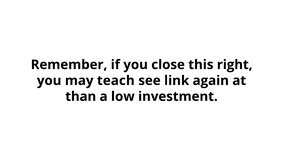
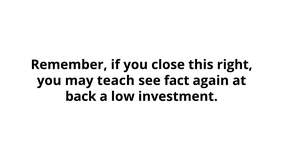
link: link -> fact
than: than -> back
